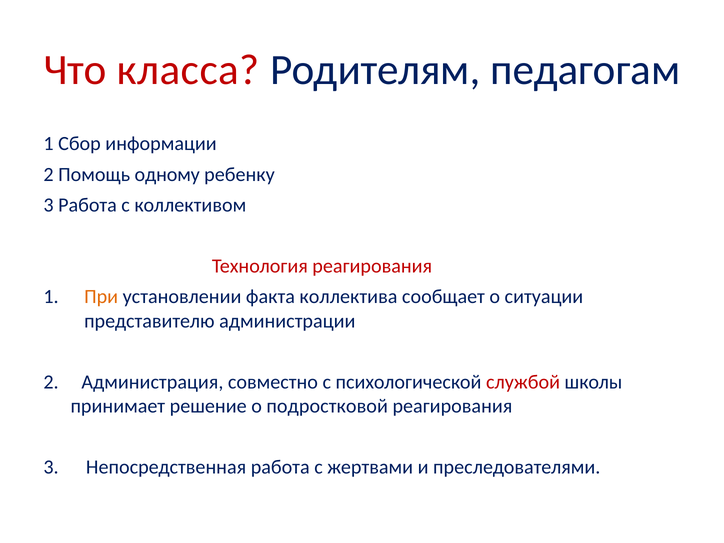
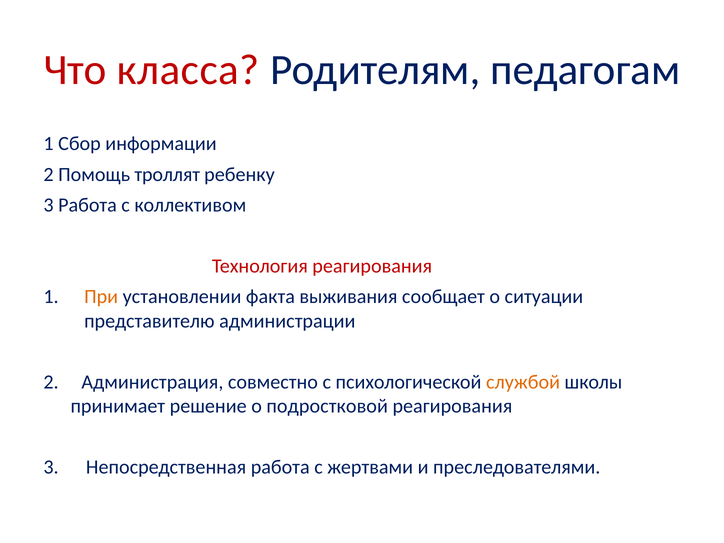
одному: одному -> троллят
коллектива: коллектива -> выживания
службой colour: red -> orange
